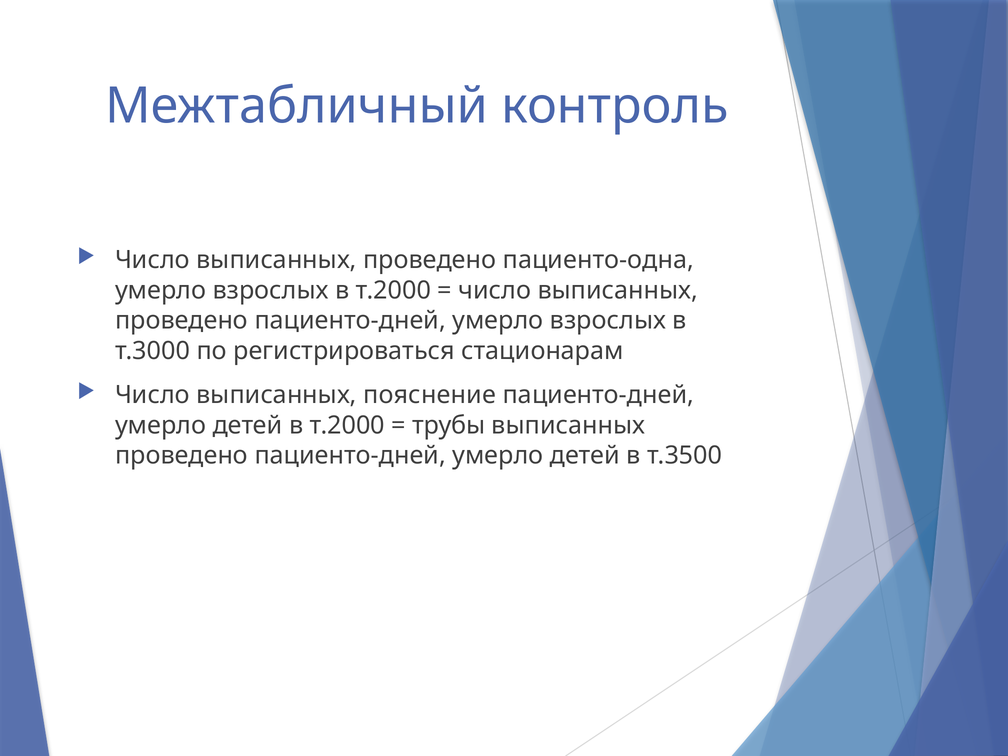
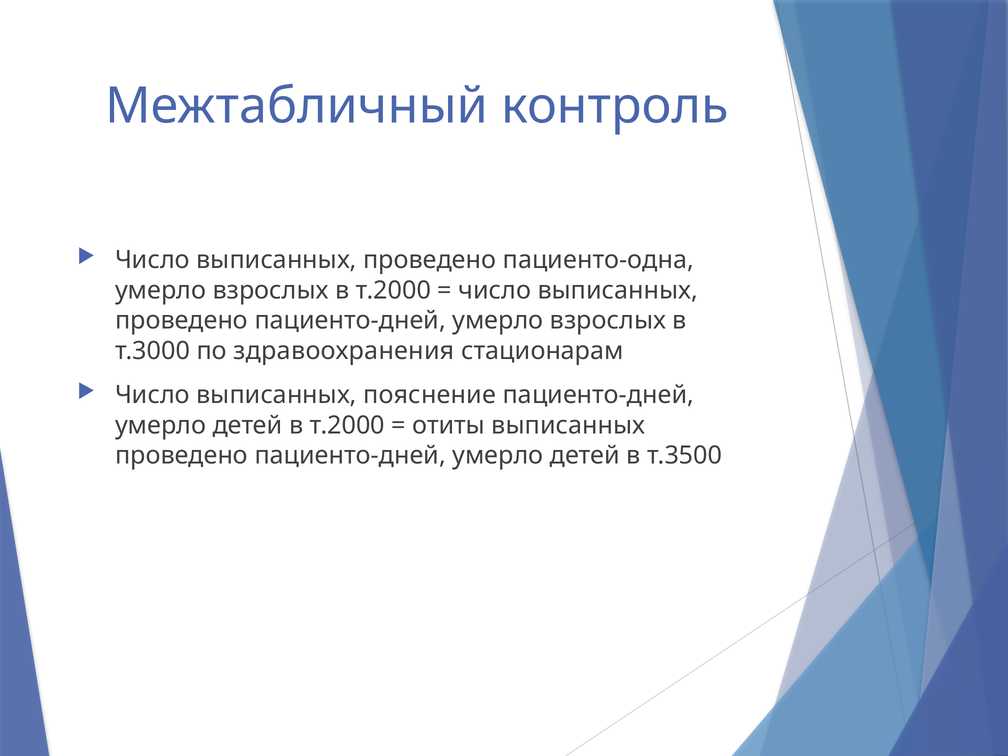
регистрироваться: регистрироваться -> здравоохранения
трубы: трубы -> отиты
